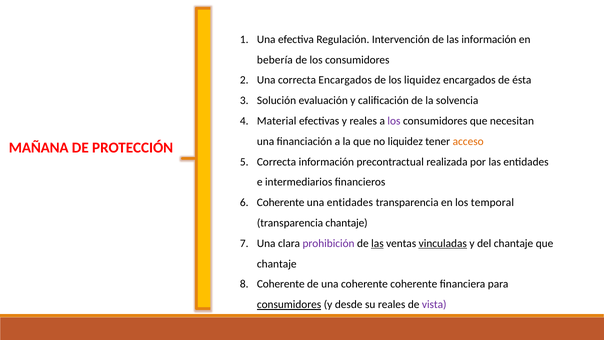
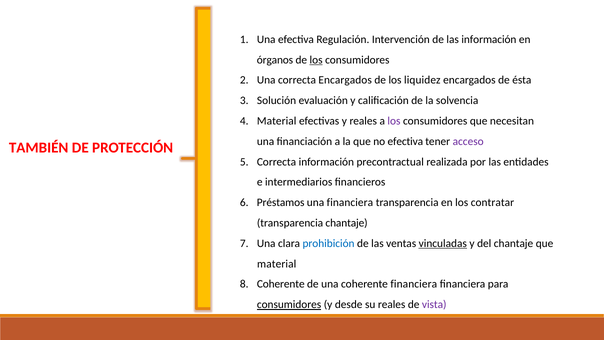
bebería: bebería -> órganos
los at (316, 60) underline: none -> present
no liquidez: liquidez -> efectiva
acceso colour: orange -> purple
MAÑANA: MAÑANA -> TAMBIÉN
Coherente at (281, 202): Coherente -> Préstamos
una entidades: entidades -> financiera
temporal: temporal -> contratar
prohibición colour: purple -> blue
las at (377, 243) underline: present -> none
chantaje at (277, 264): chantaje -> material
coherente coherente: coherente -> financiera
